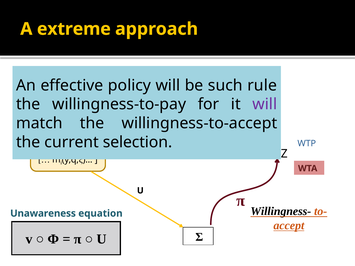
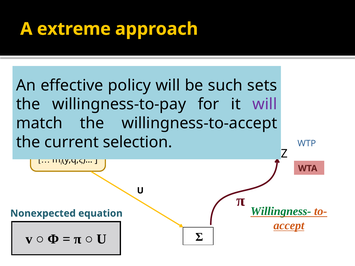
rule at (262, 85): rule -> sets
Willingness- colour: black -> green
Unawareness: Unawareness -> Nonexpected
